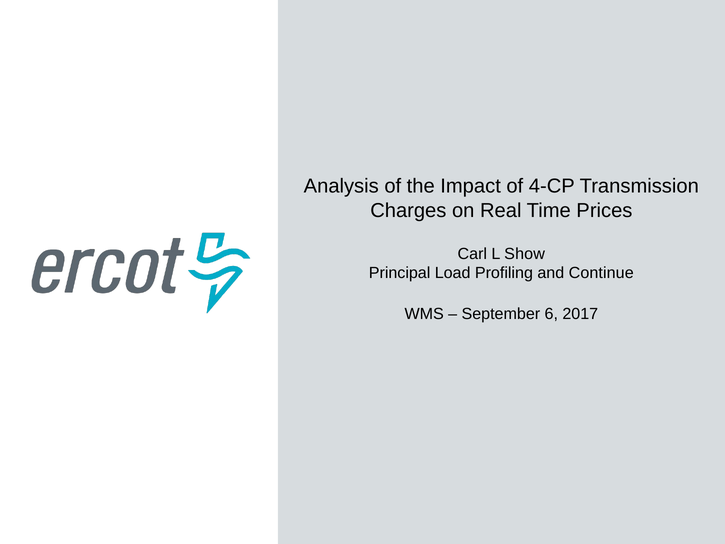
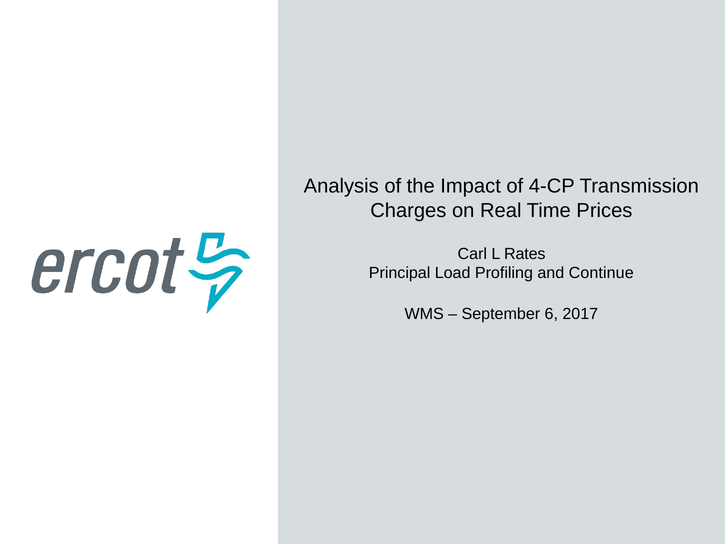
Show: Show -> Rates
